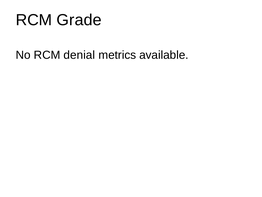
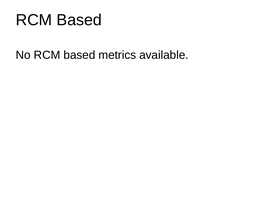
Grade at (79, 20): Grade -> Based
No RCM denial: denial -> based
